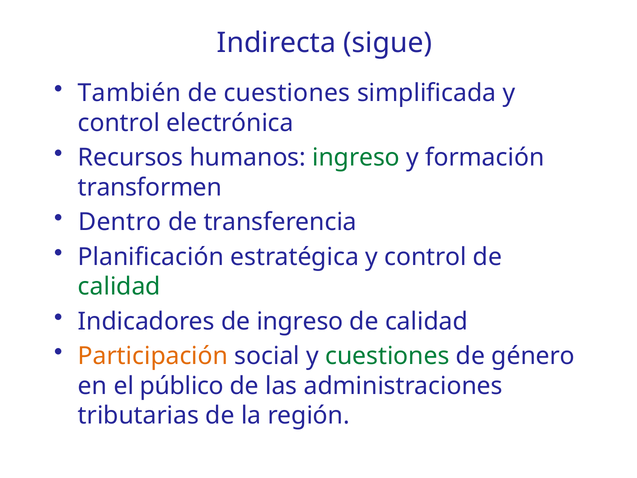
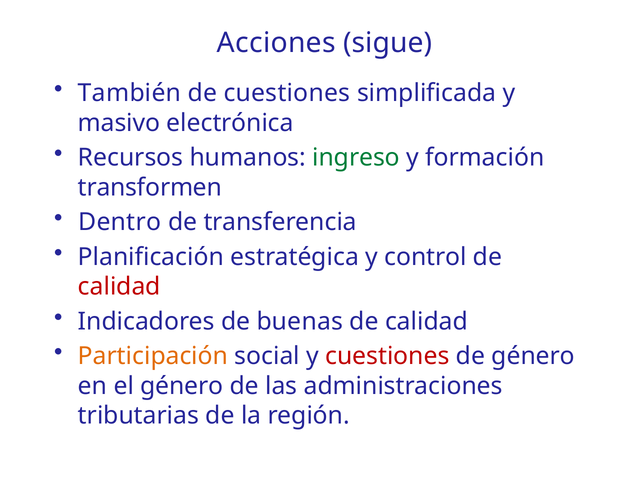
Indirecta: Indirecta -> Acciones
control at (119, 123): control -> masivo
calidad at (119, 286) colour: green -> red
de ingreso: ingreso -> buenas
cuestiones at (387, 356) colour: green -> red
el público: público -> género
